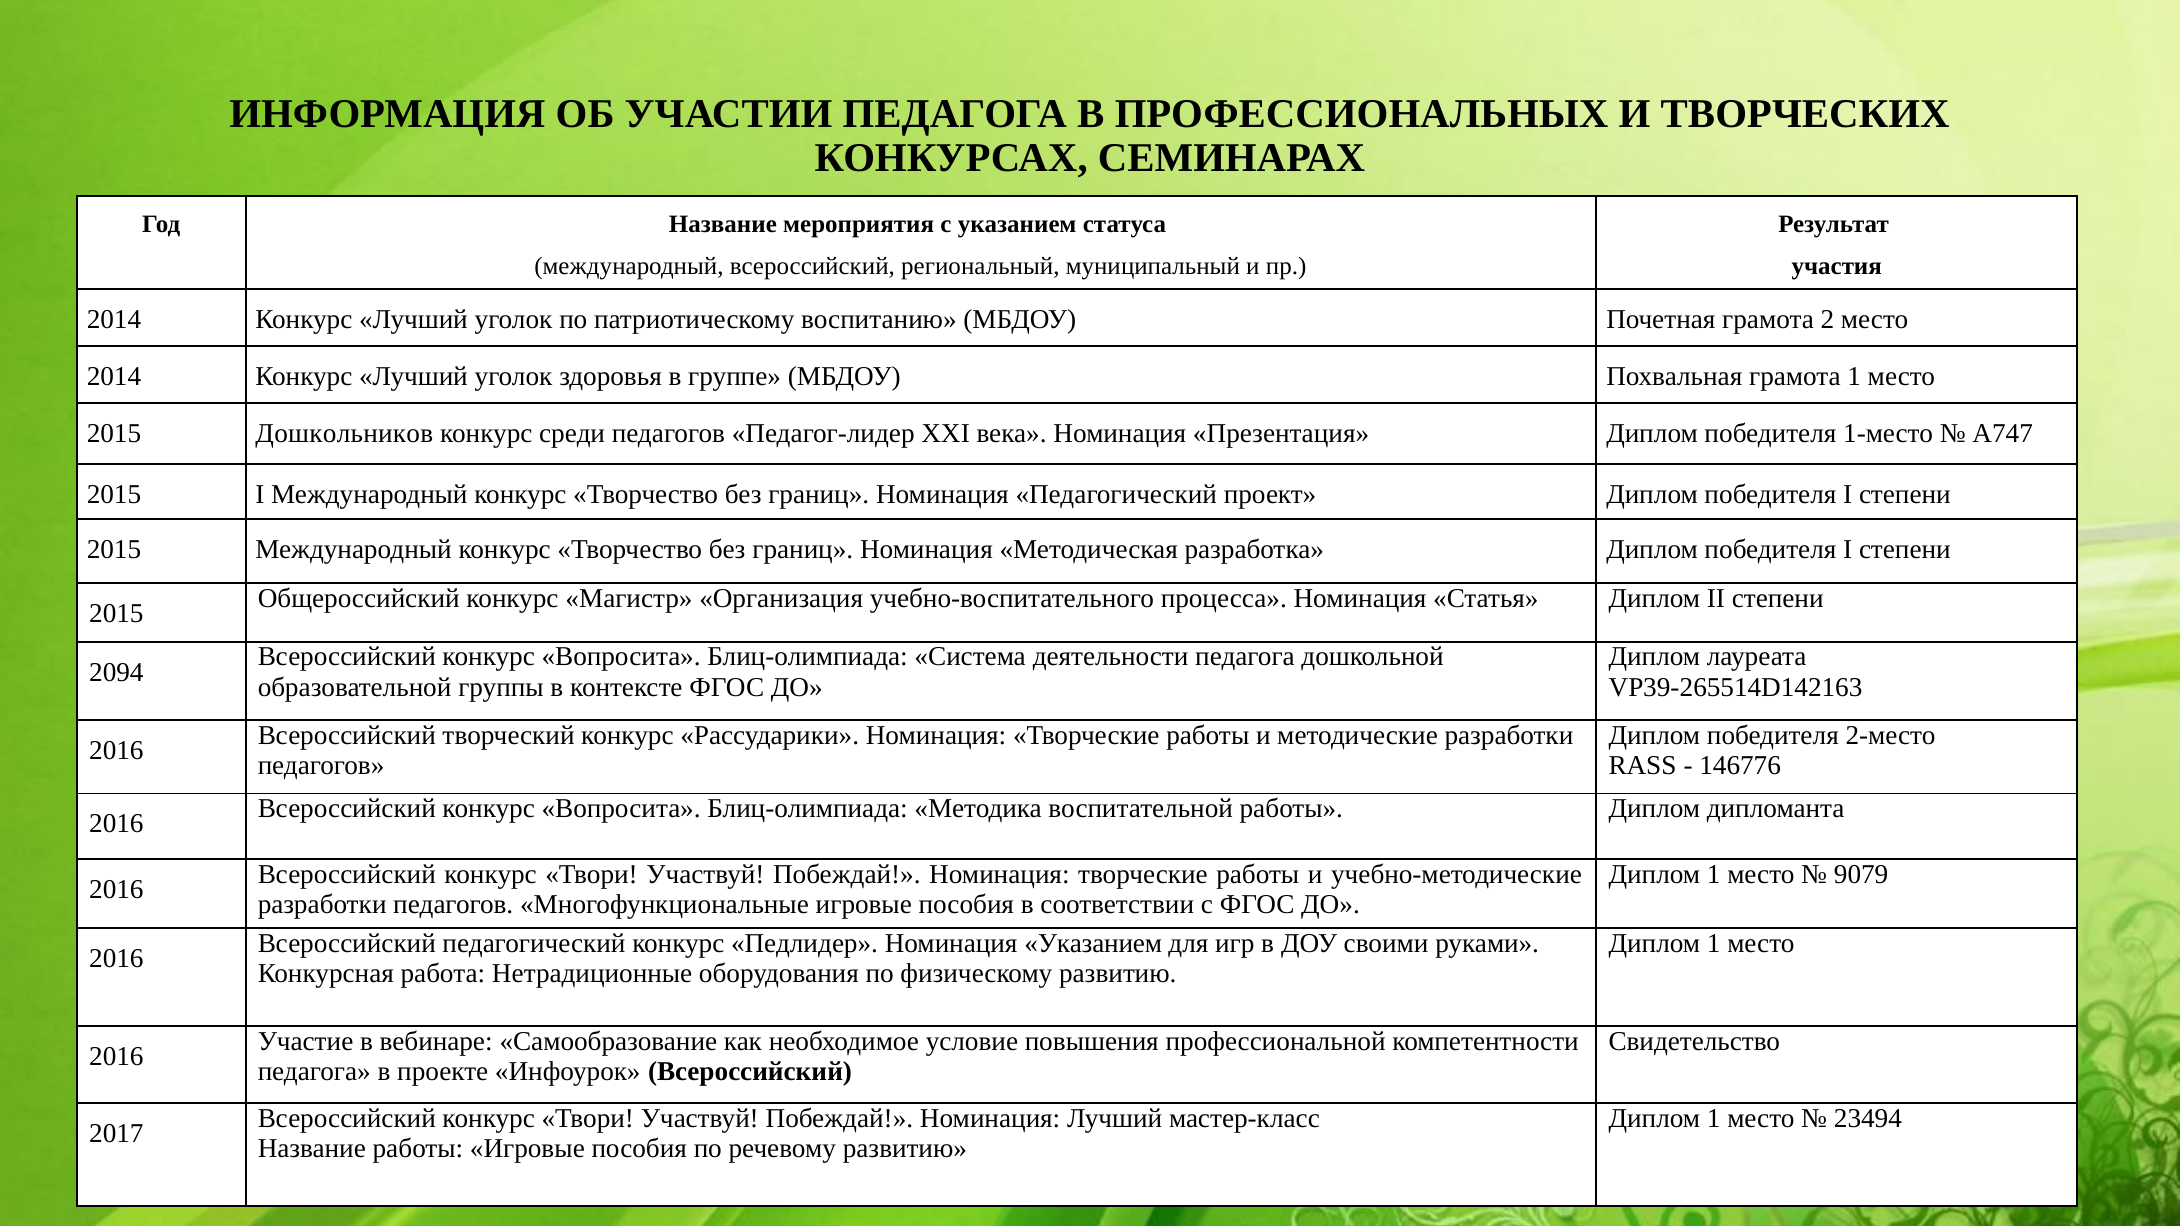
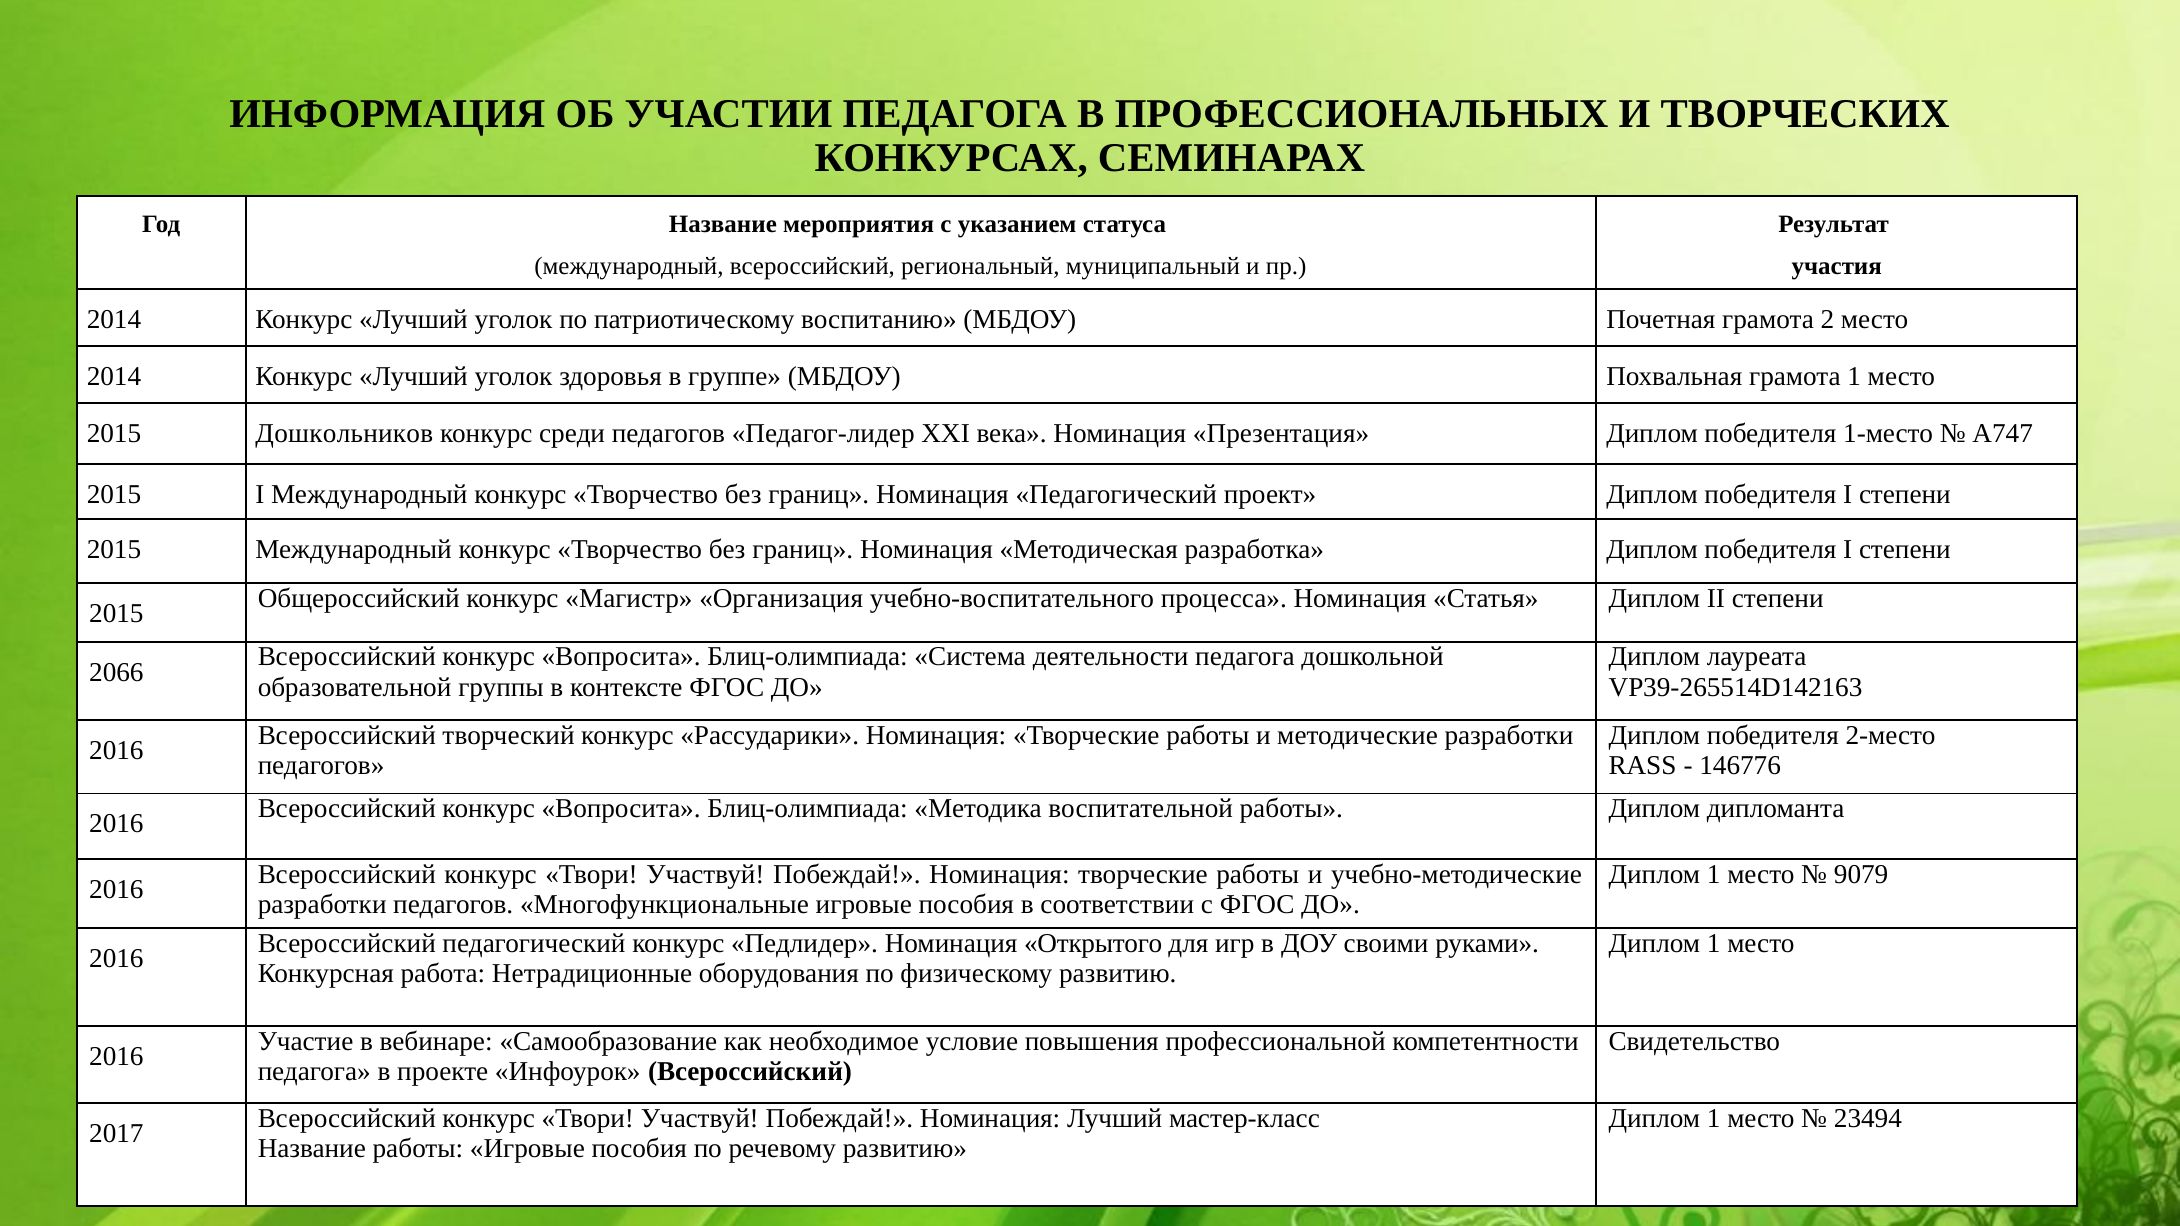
2094: 2094 -> 2066
Номинация Указанием: Указанием -> Открытого
